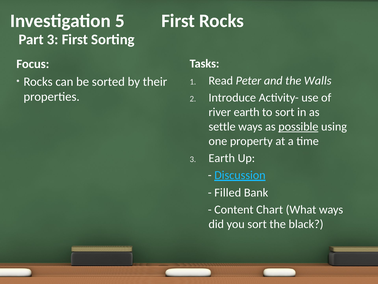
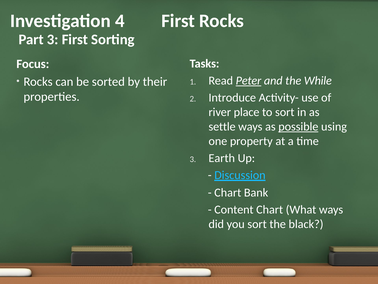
5: 5 -> 4
Peter underline: none -> present
Walls: Walls -> While
river earth: earth -> place
Filled at (228, 192): Filled -> Chart
